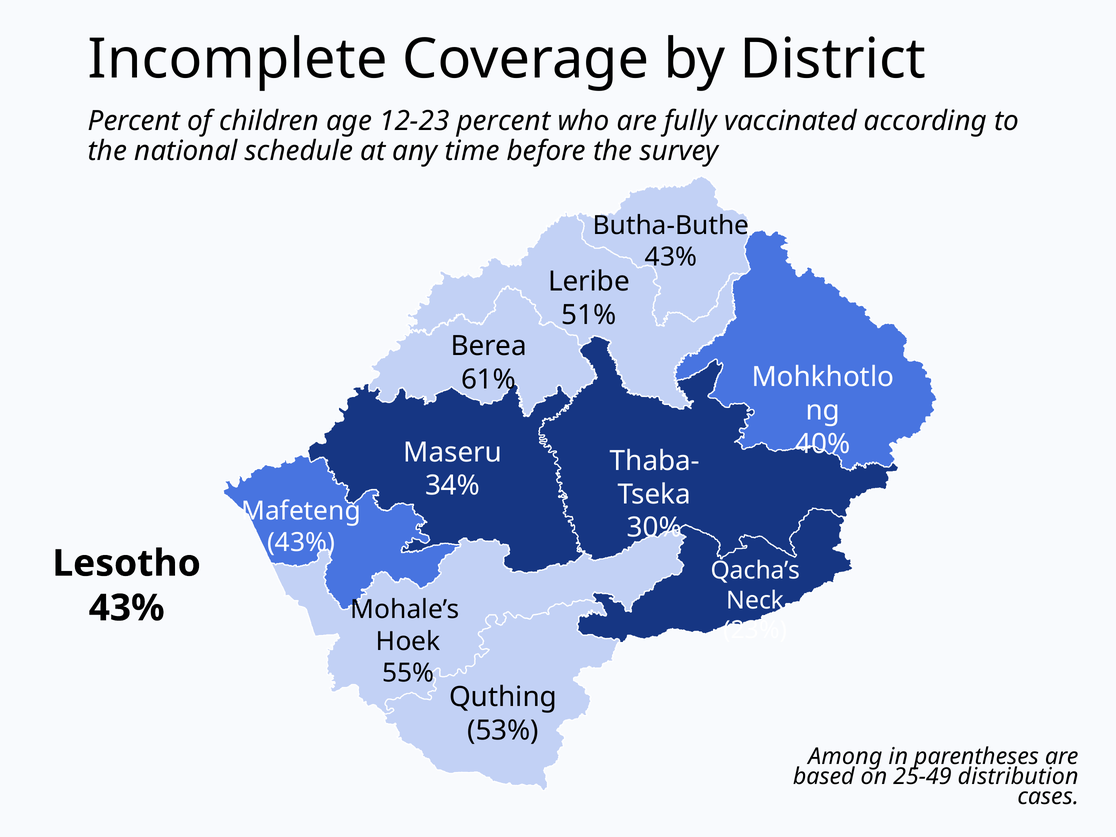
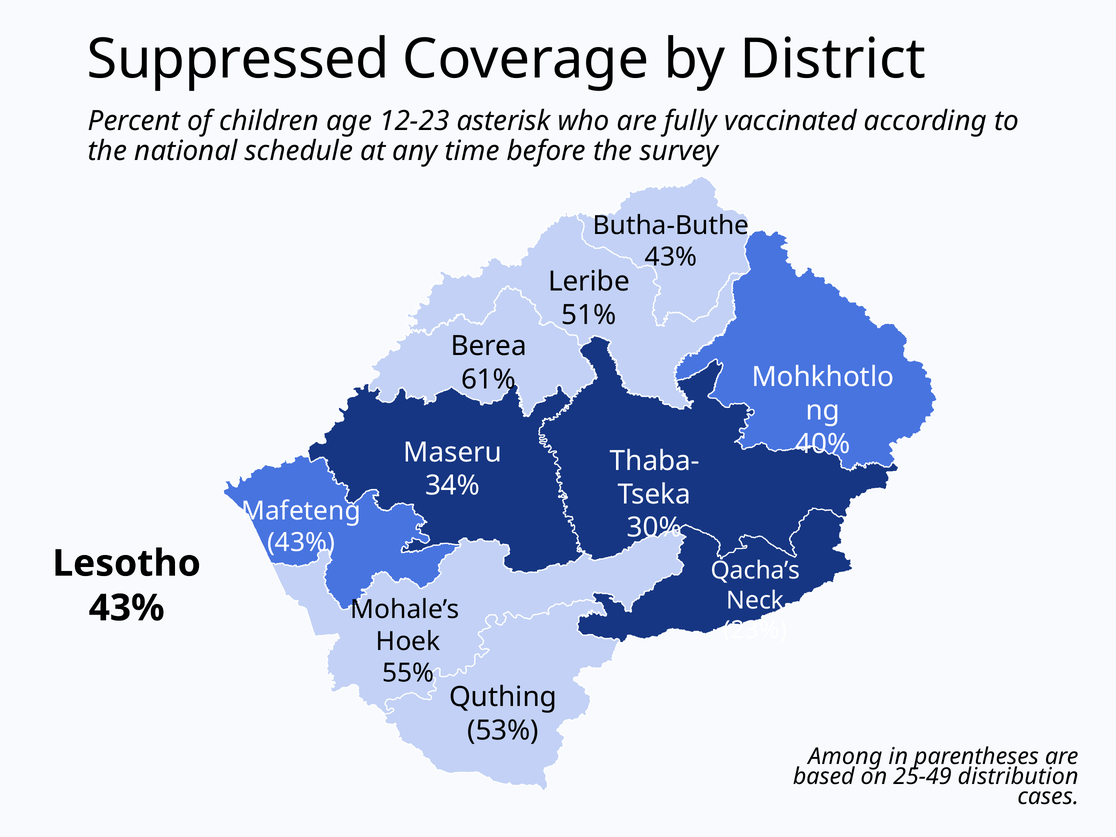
Incomplete: Incomplete -> Suppressed
12-23 percent: percent -> asterisk
